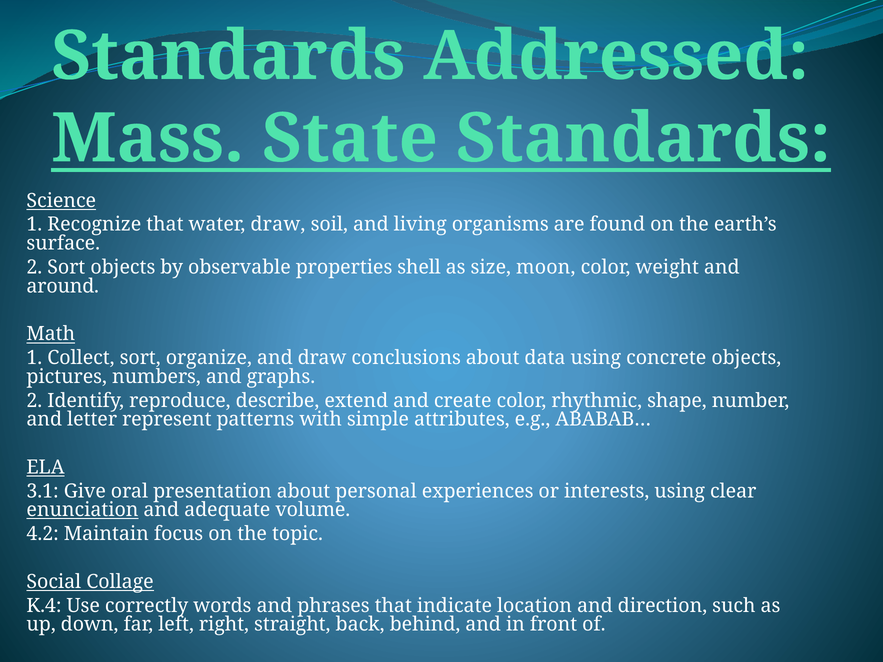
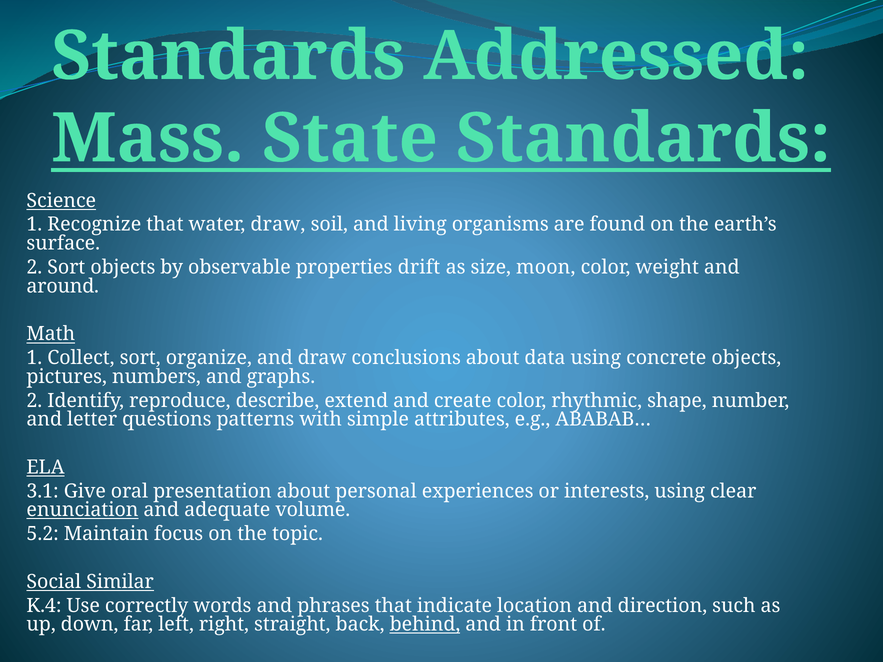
shell: shell -> drift
represent: represent -> questions
4.2: 4.2 -> 5.2
Collage: Collage -> Similar
behind underline: none -> present
